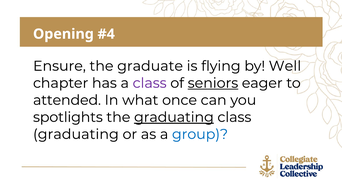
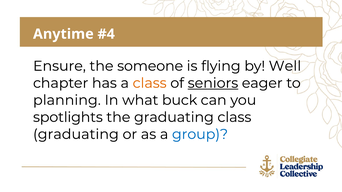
Opening: Opening -> Anytime
graduate: graduate -> someone
class at (150, 83) colour: purple -> orange
attended: attended -> planning
once: once -> buck
graduating at (174, 117) underline: present -> none
